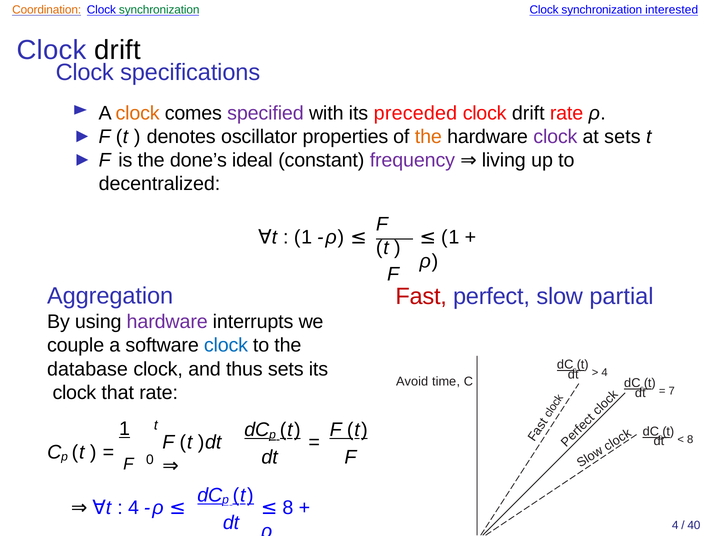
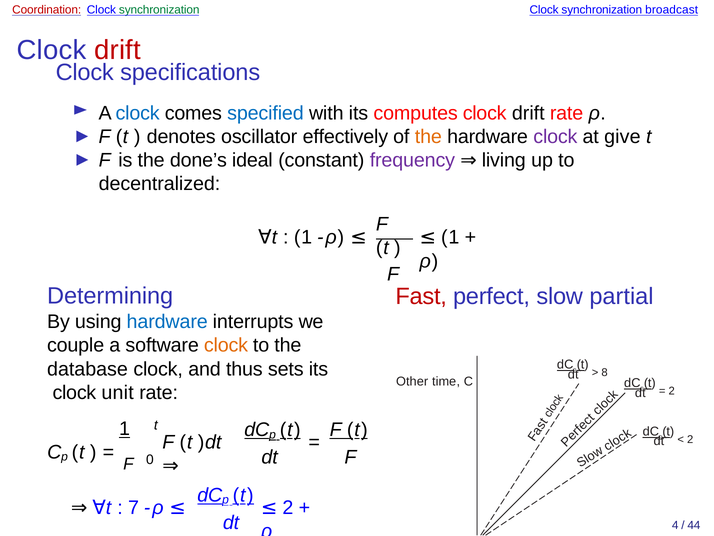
Coordination colour: orange -> red
interested: interested -> broadcast
drift at (118, 50) colour: black -> red
clock at (138, 113) colour: orange -> blue
specified colour: purple -> blue
preceded: preceded -> computes
properties: properties -> effectively
at sets: sets -> give
Aggregation: Aggregation -> Determining
hardware at (167, 322) colour: purple -> blue
clock at (226, 345) colour: blue -> orange
4 at (605, 373): 4 -> 8
Avoid: Avoid -> Other
that: that -> unit
7 at (672, 391): 7 -> 2
8 at (690, 439): 8 -> 2
4 at (134, 508): 4 -> 7
8 at (288, 508): 8 -> 2
40: 40 -> 44
